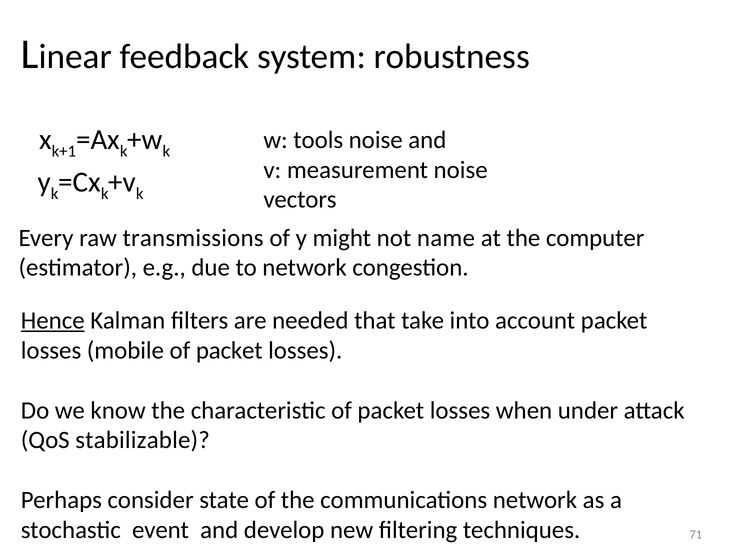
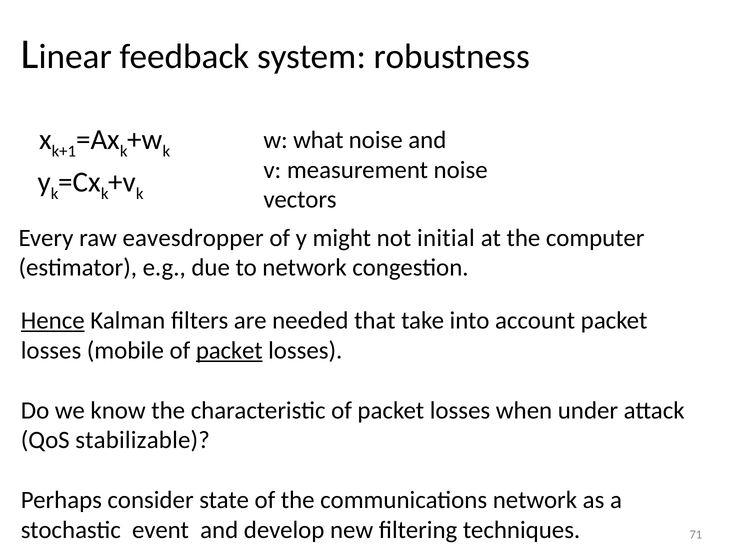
tools: tools -> what
transmissions: transmissions -> eavesdropper
name: name -> initial
packet at (229, 351) underline: none -> present
